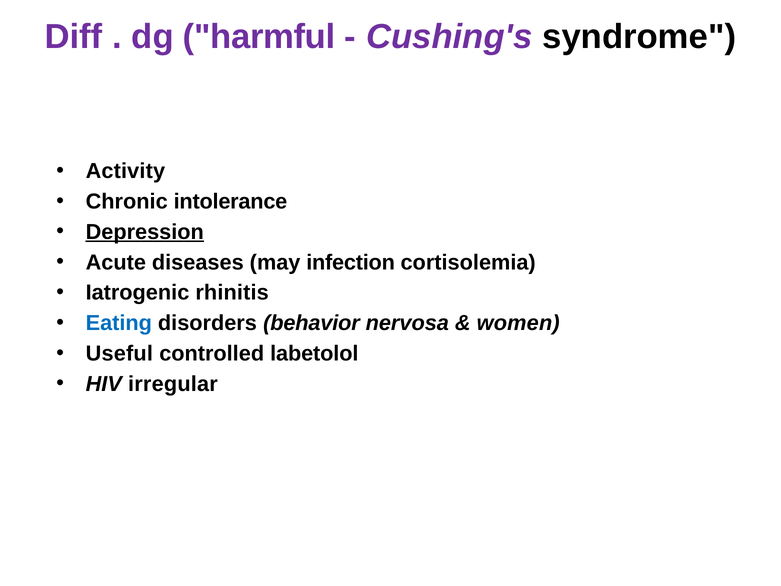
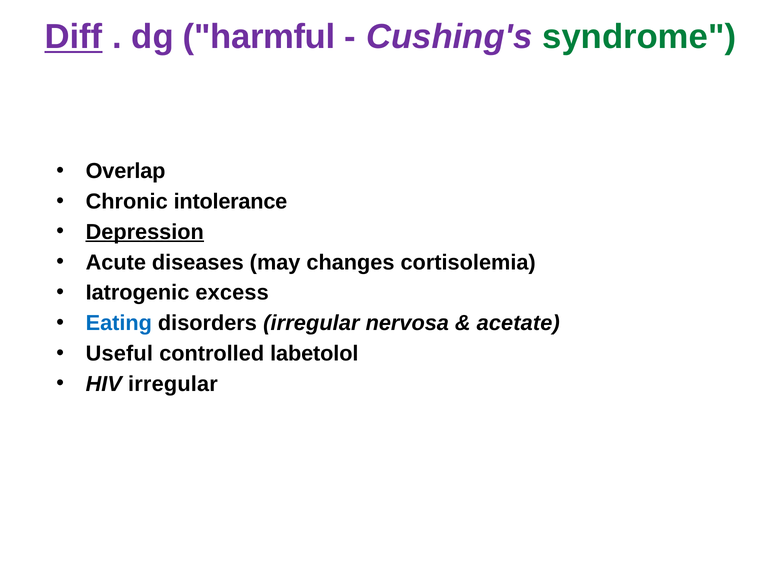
Diff underline: none -> present
syndrome colour: black -> green
Activity: Activity -> Overlap
infection: infection -> changes
rhinitis: rhinitis -> excess
disorders behavior: behavior -> irregular
women: women -> acetate
